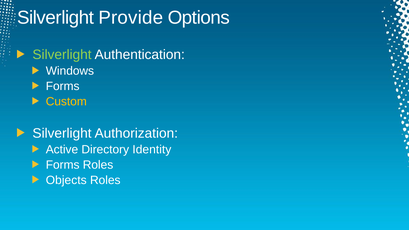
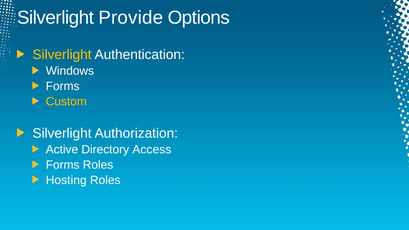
Silverlight at (62, 55) colour: light green -> yellow
Identity: Identity -> Access
Objects: Objects -> Hosting
